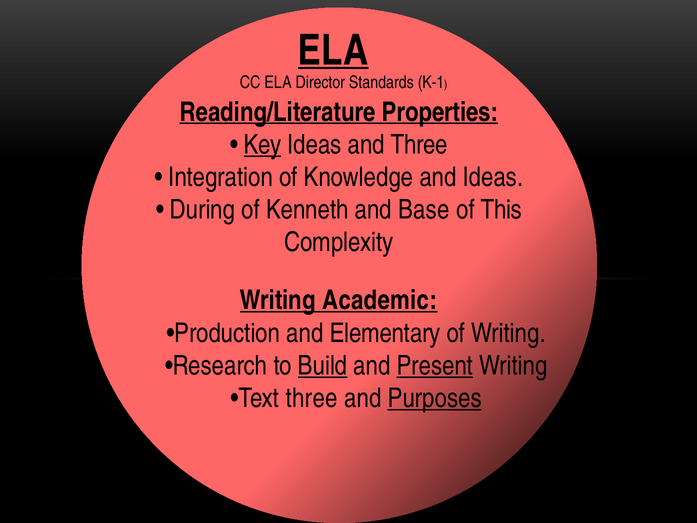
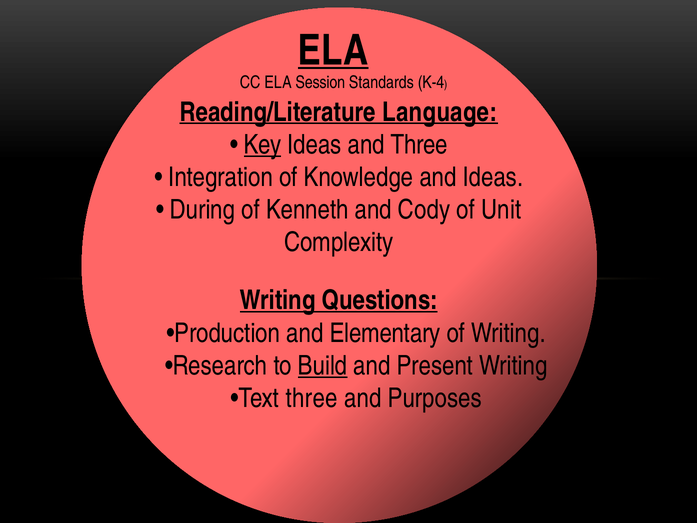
Director: Director -> Session
K-1: K-1 -> K-4
Properties: Properties -> Language
Base: Base -> Cody
This: This -> Unit
Academic: Academic -> Questions
Present underline: present -> none
Purposes underline: present -> none
